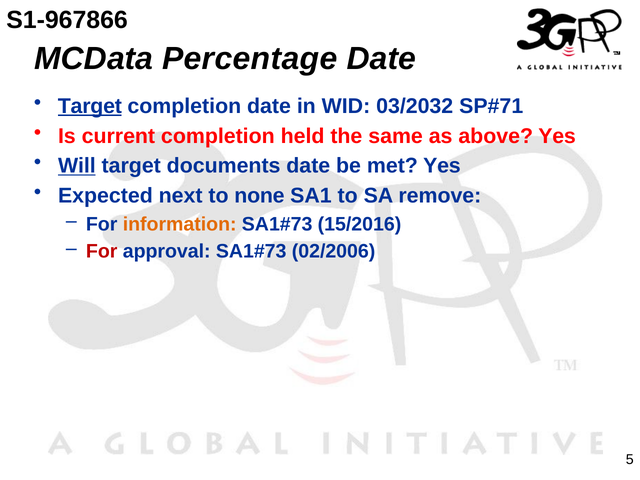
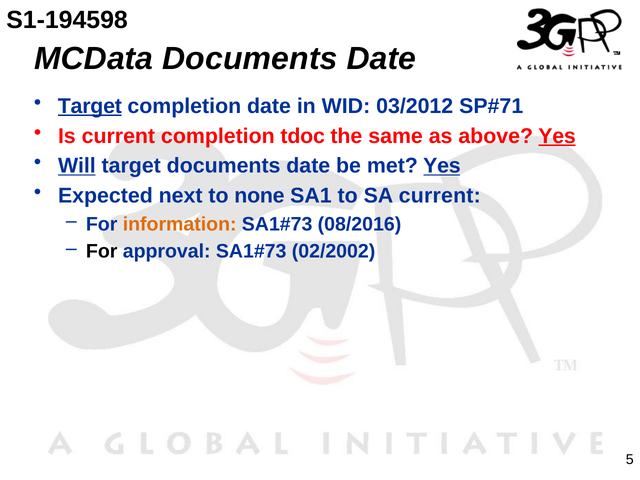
S1-967866: S1-967866 -> S1-194598
MCData Percentage: Percentage -> Documents
03/2032: 03/2032 -> 03/2012
held: held -> tdoc
Yes at (557, 136) underline: none -> present
Yes at (442, 166) underline: none -> present
SA remove: remove -> current
15/2016: 15/2016 -> 08/2016
For at (102, 251) colour: red -> black
02/2006: 02/2006 -> 02/2002
